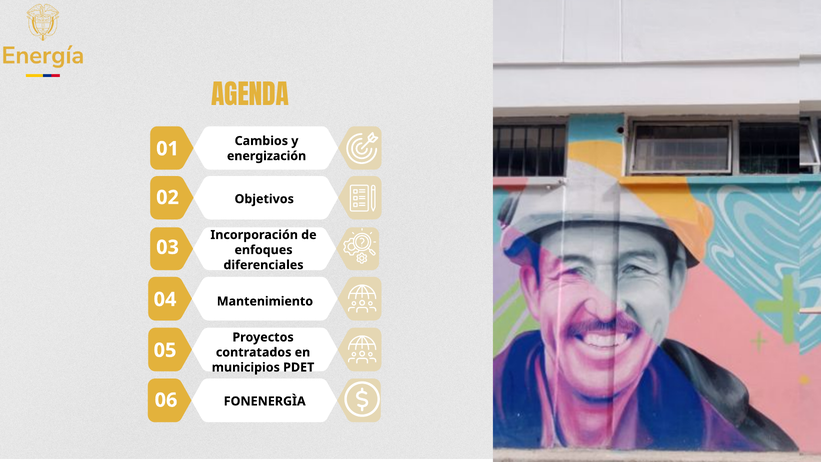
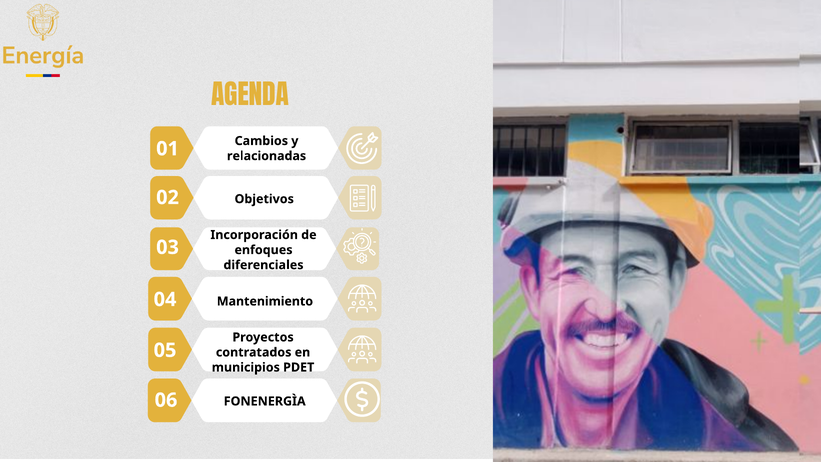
energización: energización -> relacionadas
